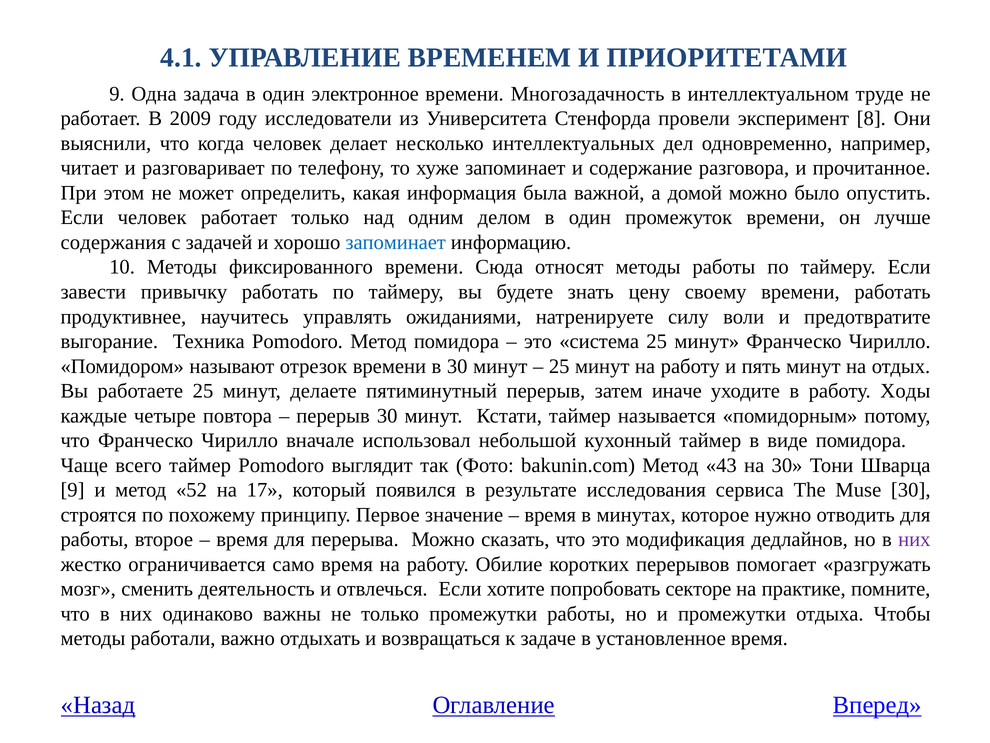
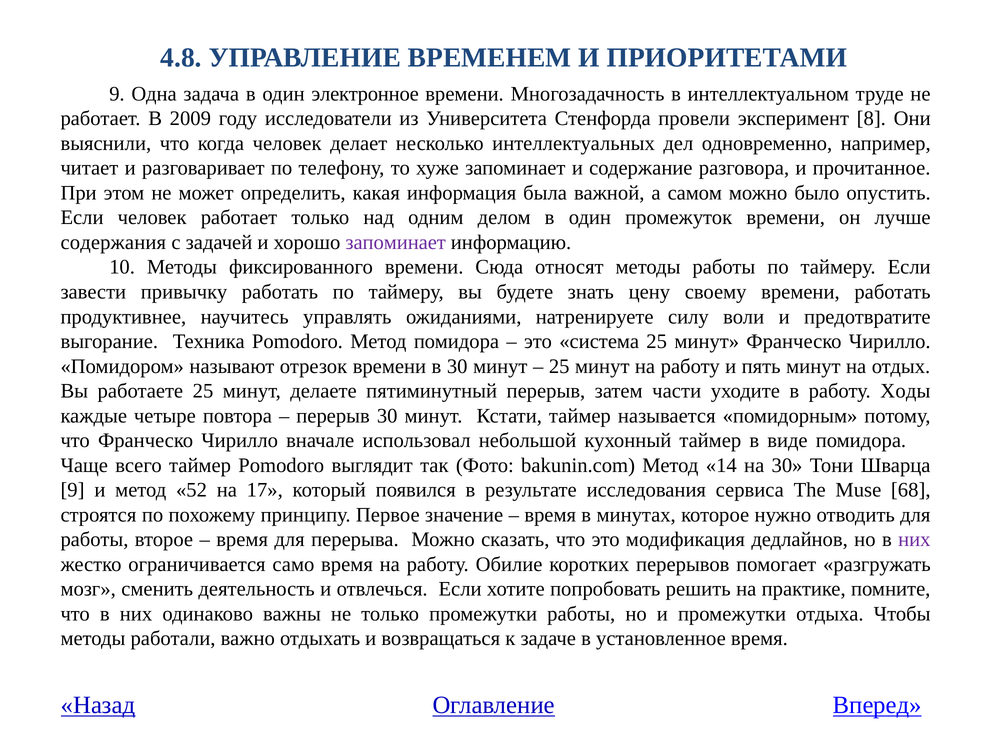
4.1: 4.1 -> 4.8
домой: домой -> самом
запоминает at (396, 242) colour: blue -> purple
иначе: иначе -> части
43: 43 -> 14
Muse 30: 30 -> 68
секторе: секторе -> решить
